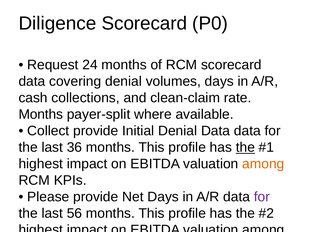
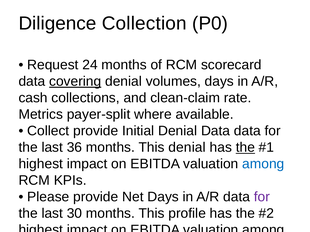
Diligence Scorecard: Scorecard -> Collection
covering underline: none -> present
Months at (41, 115): Months -> Metrics
36 months This profile: profile -> denial
among at (263, 164) colour: orange -> blue
56: 56 -> 30
